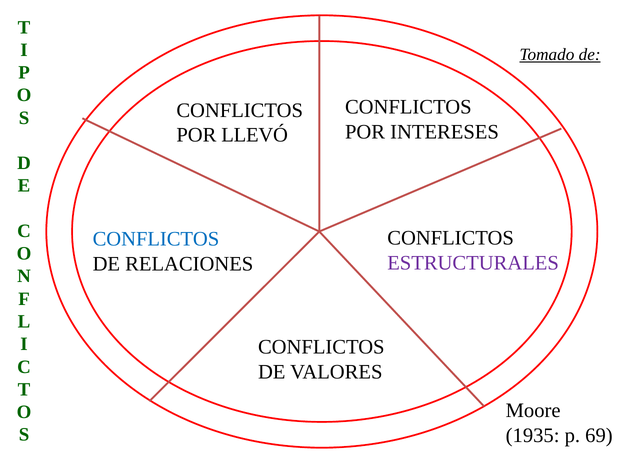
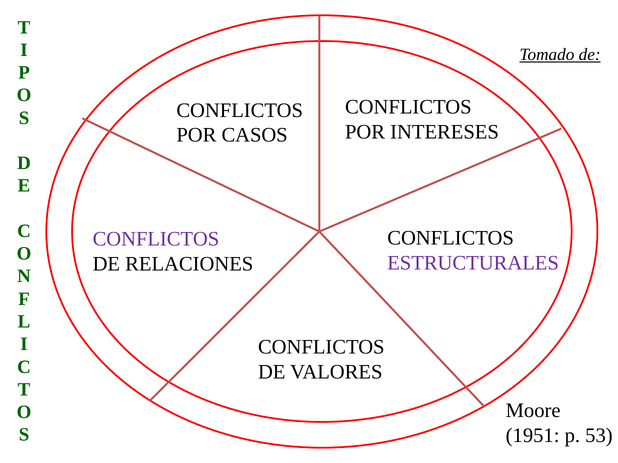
LLEVÓ: LLEVÓ -> CASOS
CONFLICTOS at (156, 239) colour: blue -> purple
1935: 1935 -> 1951
69: 69 -> 53
